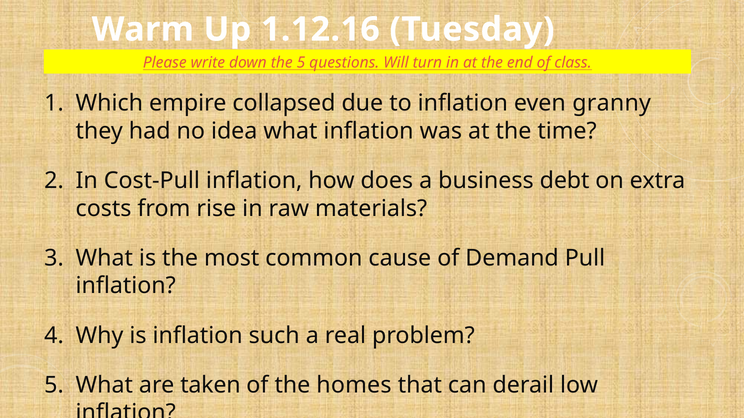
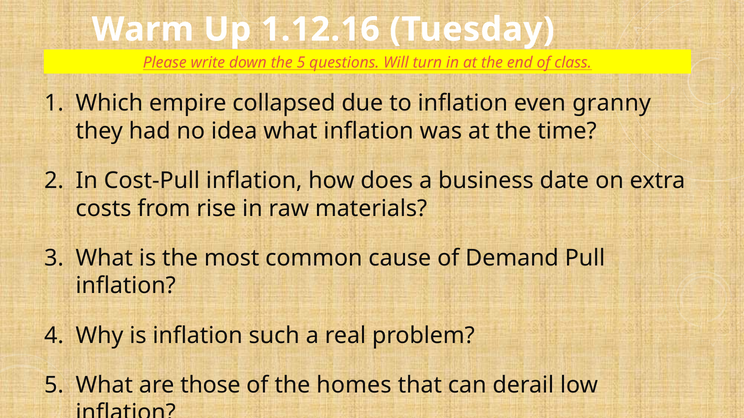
debt: debt -> date
taken: taken -> those
